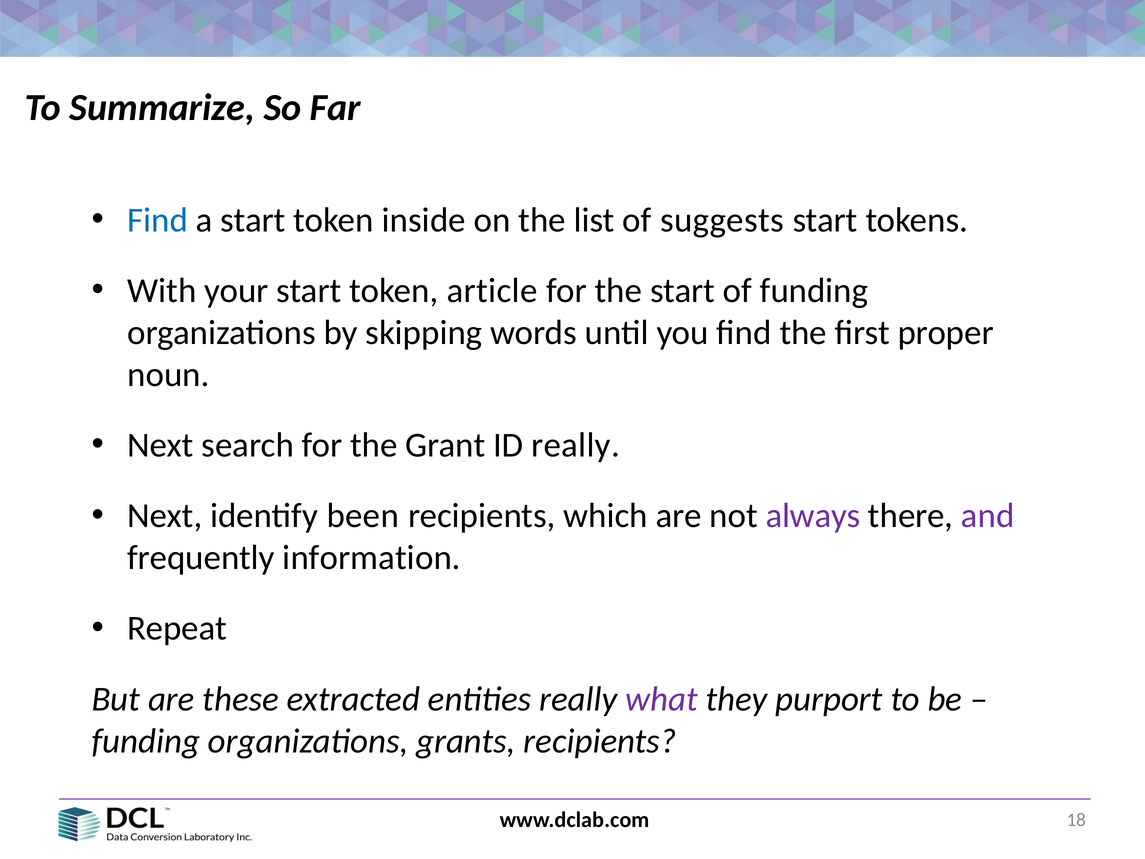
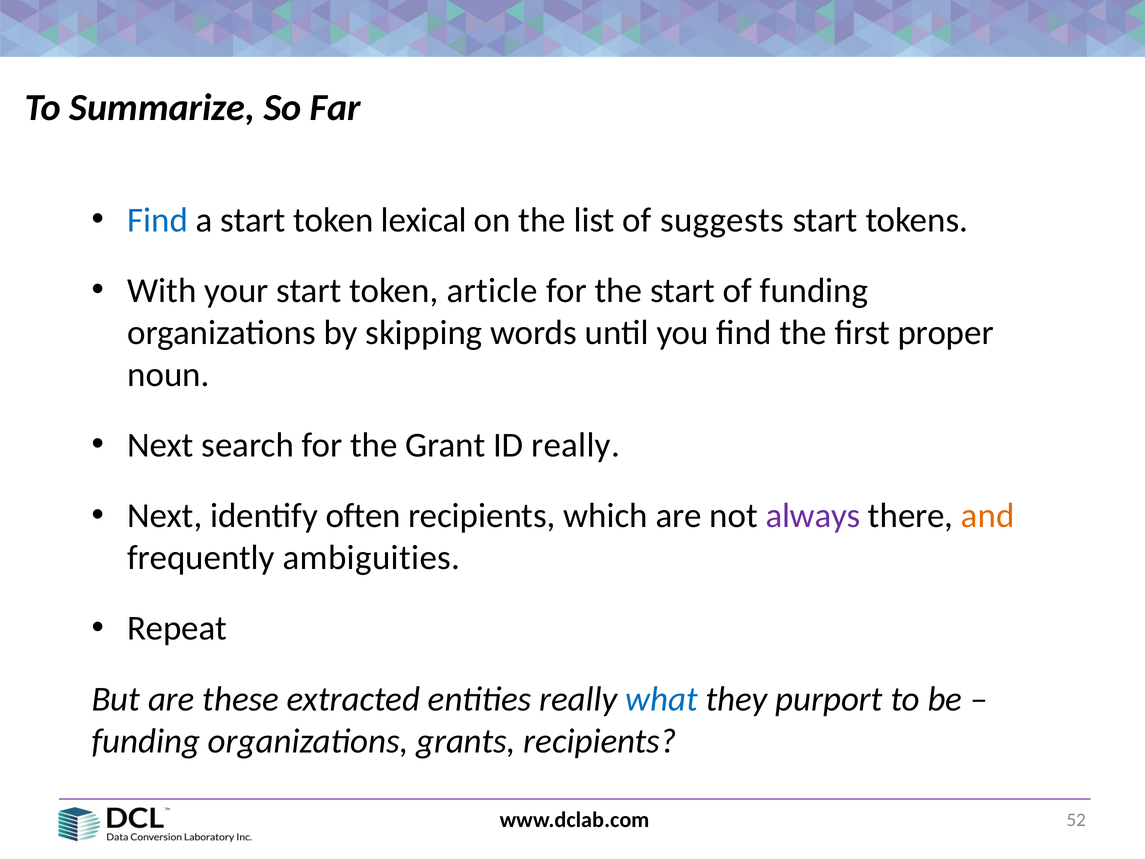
inside: inside -> lexical
been: been -> often
and colour: purple -> orange
information: information -> ambiguities
what colour: purple -> blue
18: 18 -> 52
